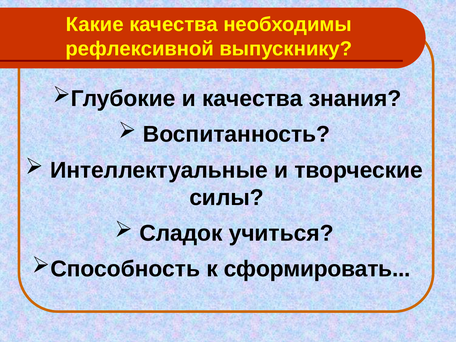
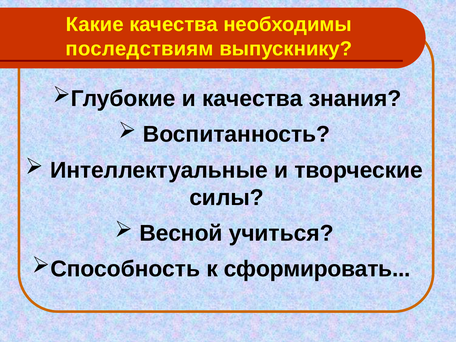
рефлексивной: рефлексивной -> последствиям
Сладок: Сладок -> Весной
